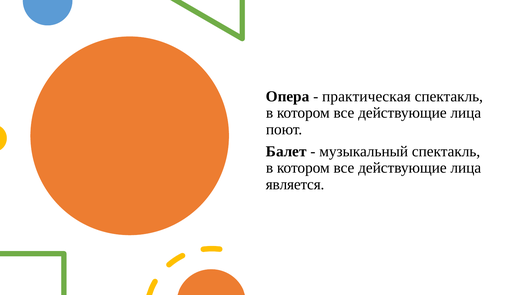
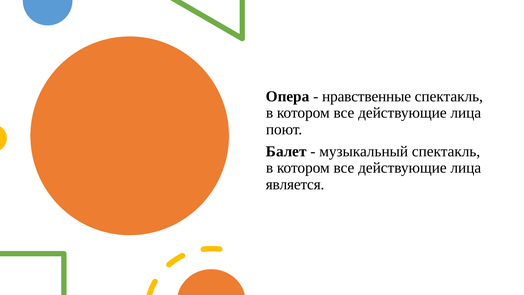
практическая: практическая -> нравственные
